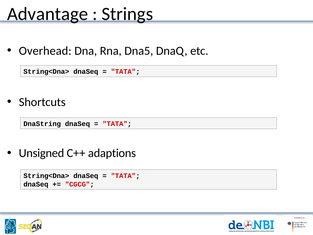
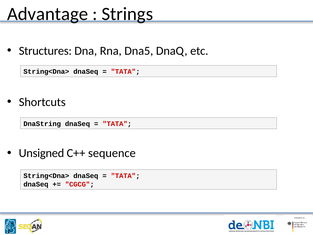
Overhead: Overhead -> Structures
adaptions: adaptions -> sequence
